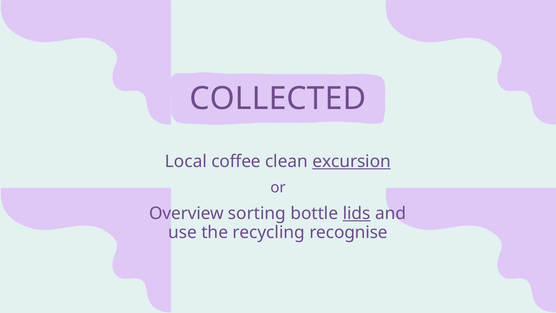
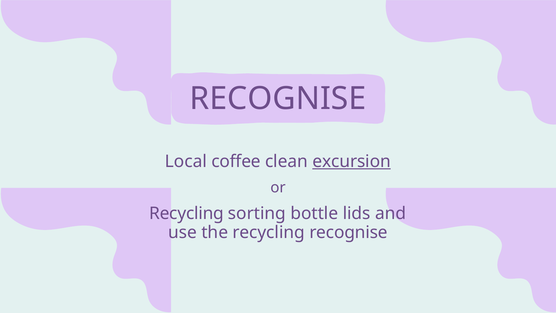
COLLECTED at (278, 99): COLLECTED -> RECOGNISE
Overview at (187, 213): Overview -> Recycling
lids underline: present -> none
